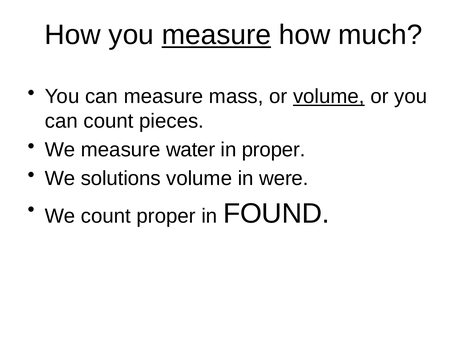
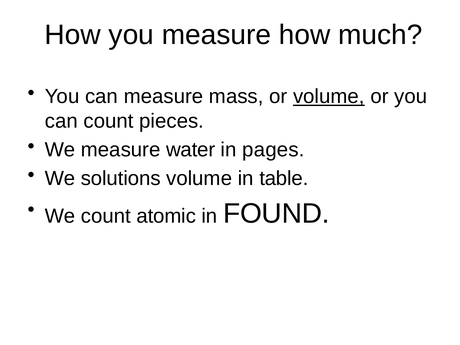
measure at (216, 35) underline: present -> none
in proper: proper -> pages
were: were -> table
count proper: proper -> atomic
